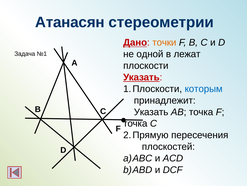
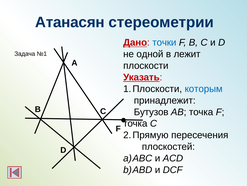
точки colour: orange -> blue
лежат: лежат -> лежит
Указать at (151, 112): Указать -> Бутузов
